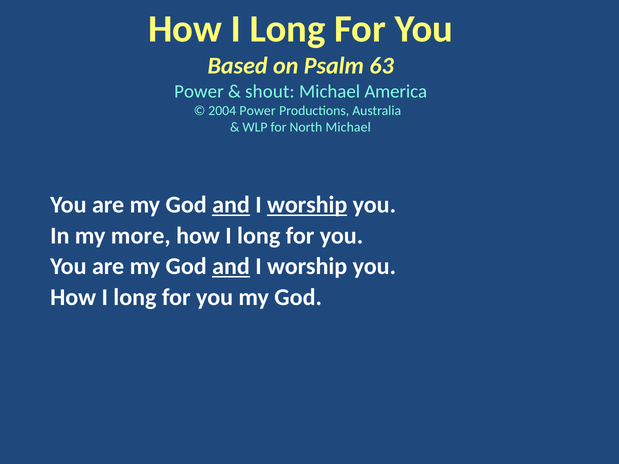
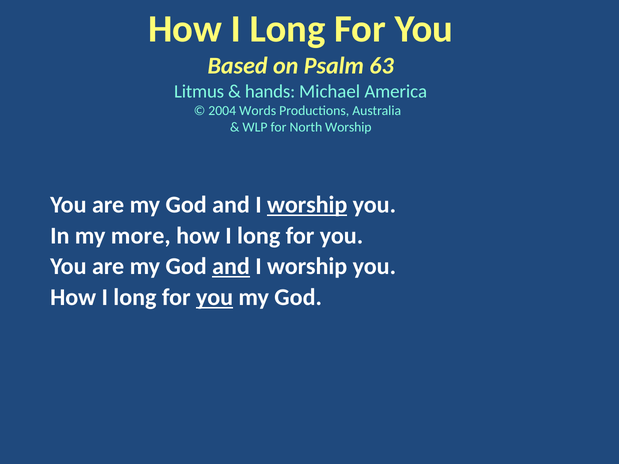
Power at (199, 91): Power -> Litmus
shout: shout -> hands
2004 Power: Power -> Words
North Michael: Michael -> Worship
and at (231, 205) underline: present -> none
you at (215, 297) underline: none -> present
